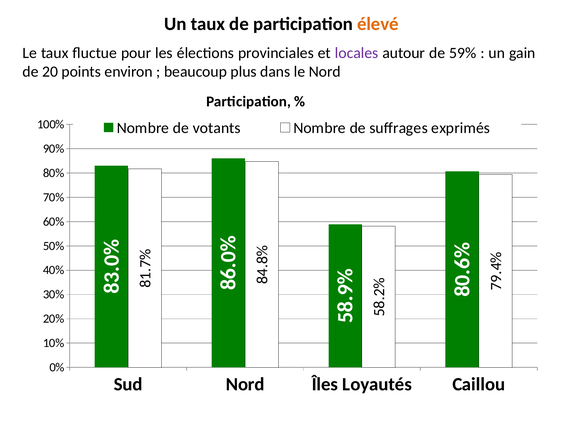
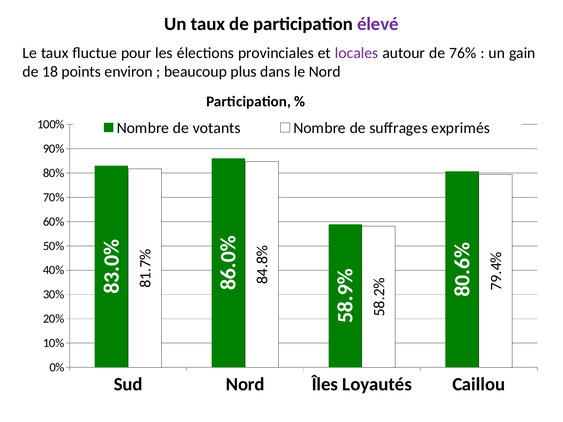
élevé colour: orange -> purple
59%: 59% -> 76%
20: 20 -> 18
